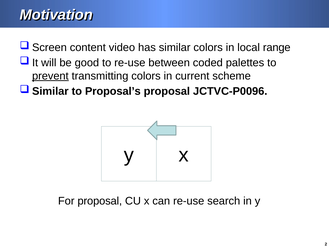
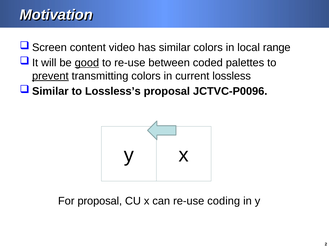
good underline: none -> present
scheme: scheme -> lossless
Proposal’s: Proposal’s -> Lossless’s
search: search -> coding
